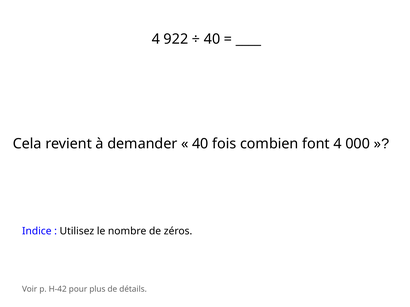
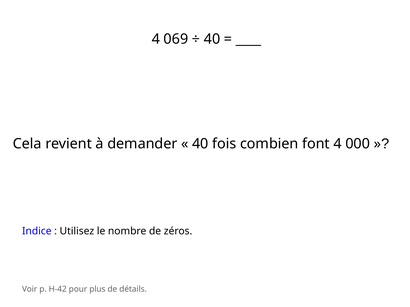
922: 922 -> 069
